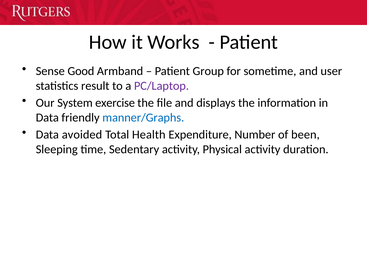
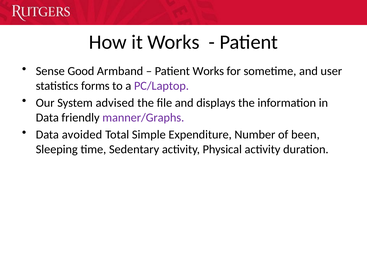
Patient Group: Group -> Works
result: result -> forms
exercise: exercise -> advised
manner/Graphs colour: blue -> purple
Health: Health -> Simple
